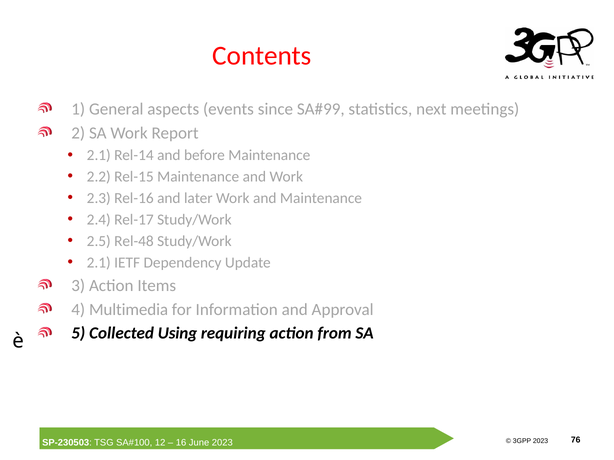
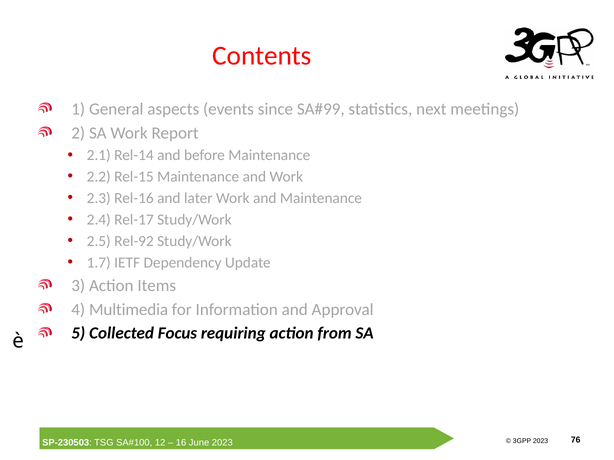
Rel-48: Rel-48 -> Rel-92
2.1 at (99, 263): 2.1 -> 1.7
Using: Using -> Focus
